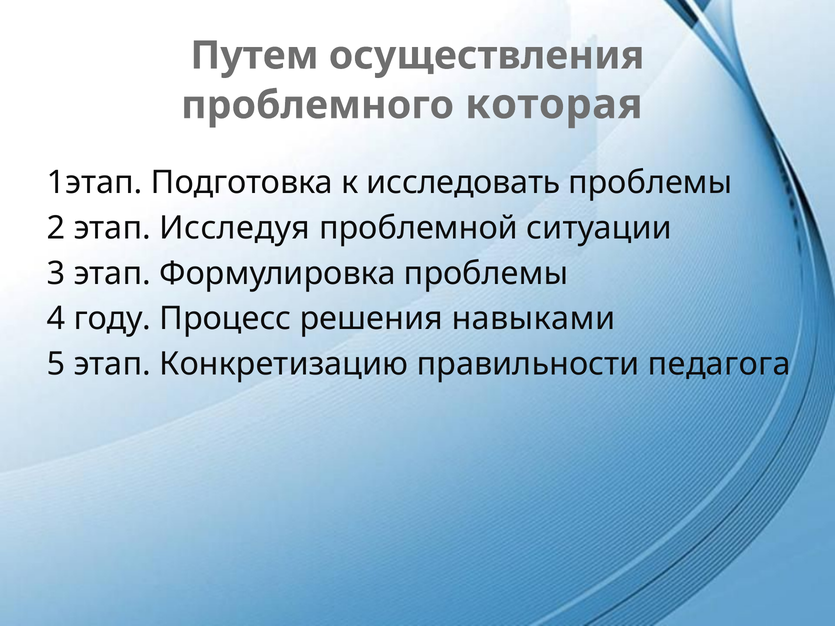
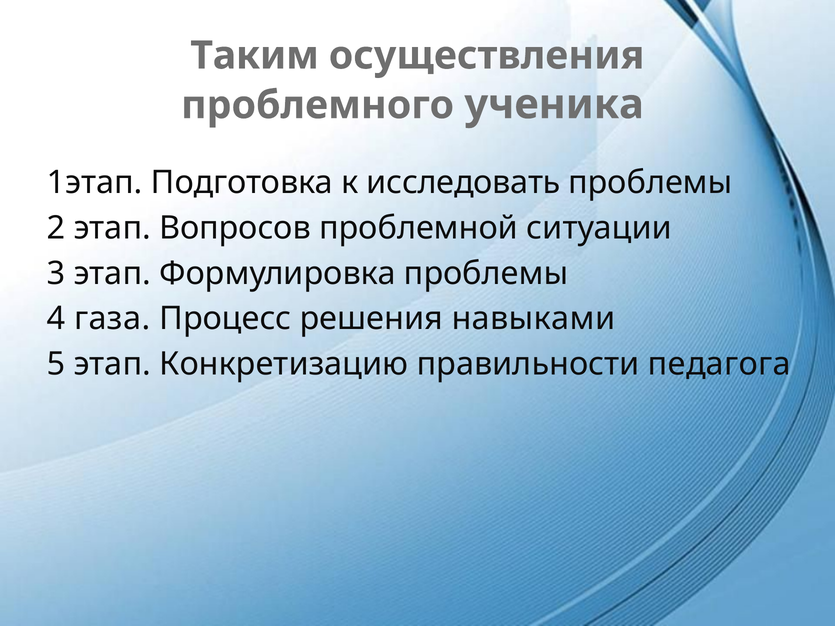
Путем: Путем -> Таким
которая: которая -> ученика
Исследуя: Исследуя -> Вопросов
году: году -> газа
